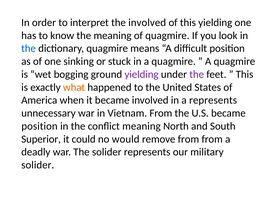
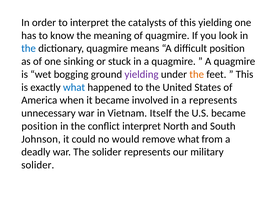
the involved: involved -> catalysts
the at (197, 74) colour: purple -> orange
what at (74, 87) colour: orange -> blue
Vietnam From: From -> Itself
conflict meaning: meaning -> interpret
Superior: Superior -> Johnson
remove from: from -> what
